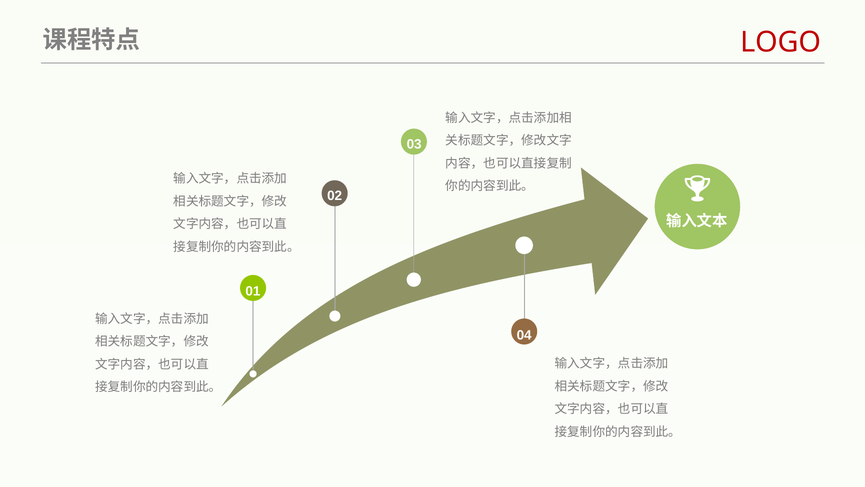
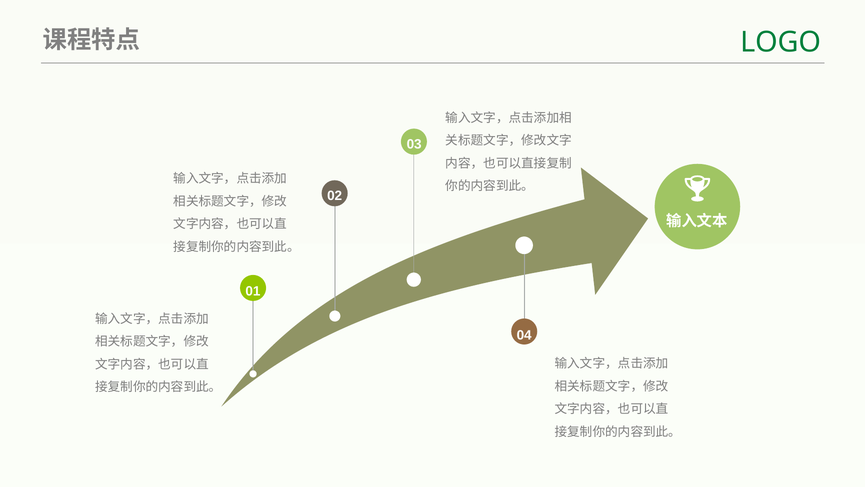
LOGO colour: red -> green
